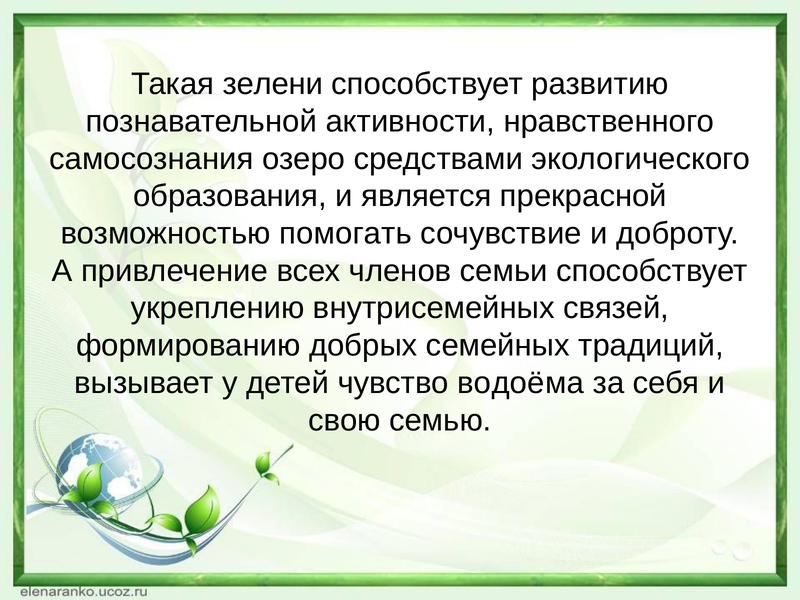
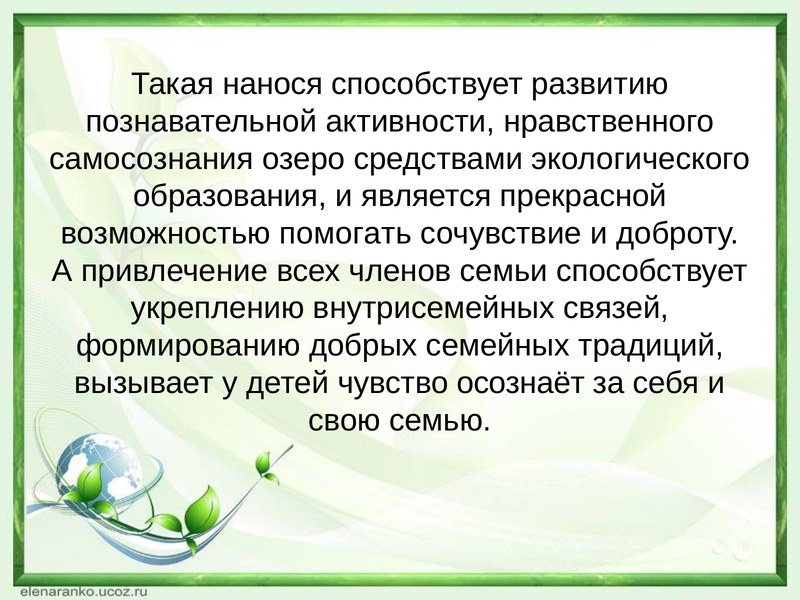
зелени: зелени -> нанося
водоёма: водоёма -> осознаёт
